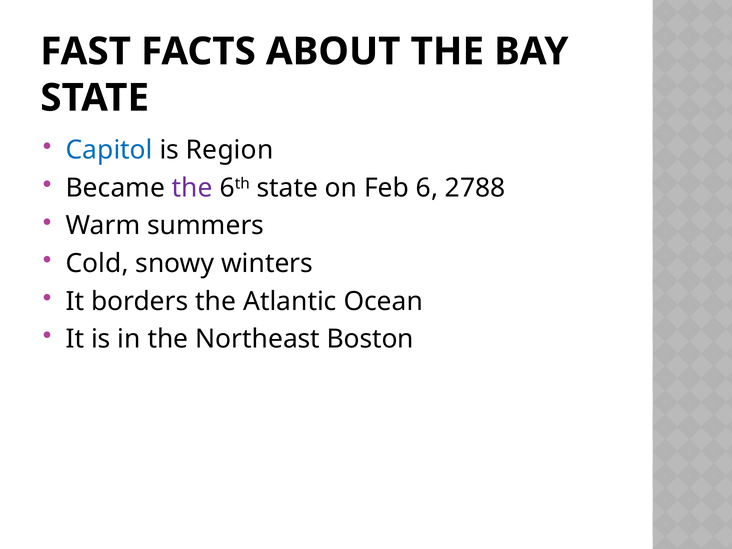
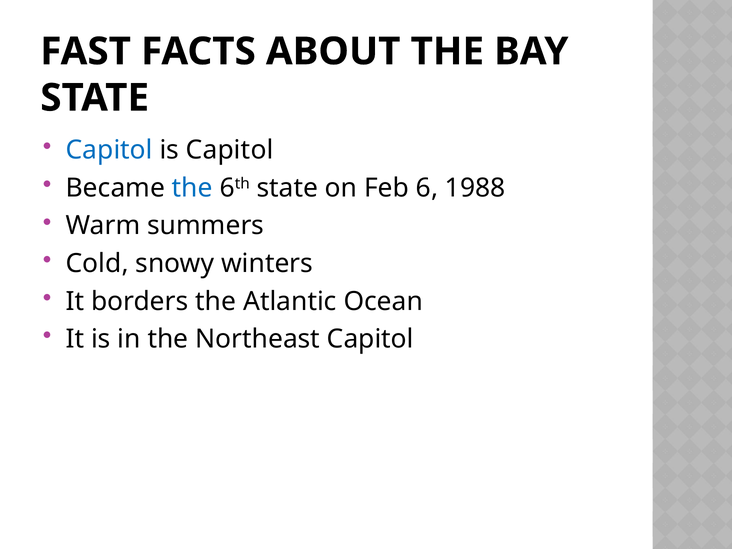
is Region: Region -> Capitol
the at (192, 188) colour: purple -> blue
2788: 2788 -> 1988
Northeast Boston: Boston -> Capitol
